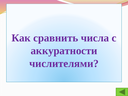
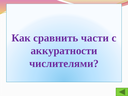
числа: числа -> части
